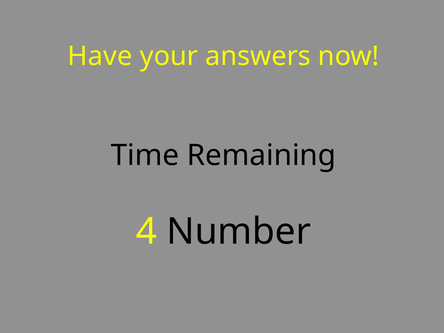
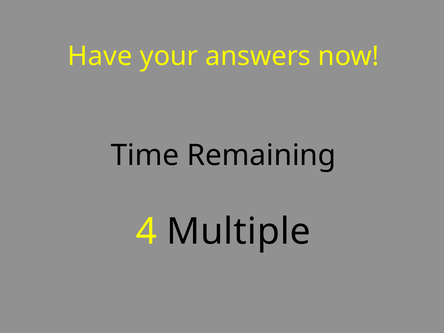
Number: Number -> Multiple
